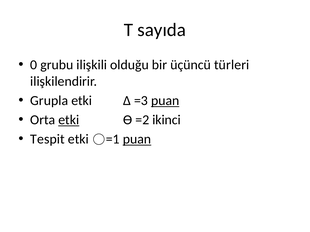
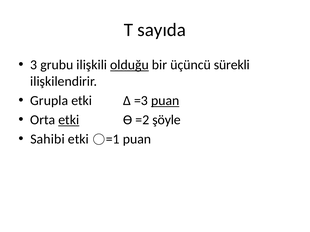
0: 0 -> 3
olduğu underline: none -> present
türleri: türleri -> sürekli
ikinci: ikinci -> şöyle
Tespit: Tespit -> Sahibi
puan at (137, 139) underline: present -> none
